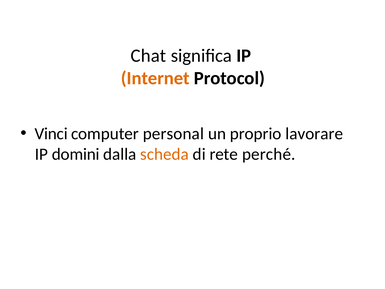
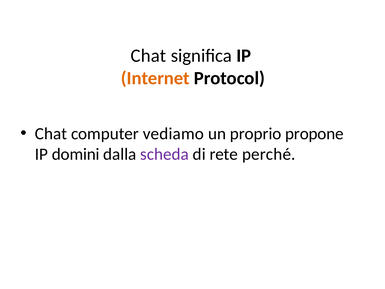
Vinci at (51, 133): Vinci -> Chat
personal: personal -> vediamo
lavorare: lavorare -> propone
scheda colour: orange -> purple
